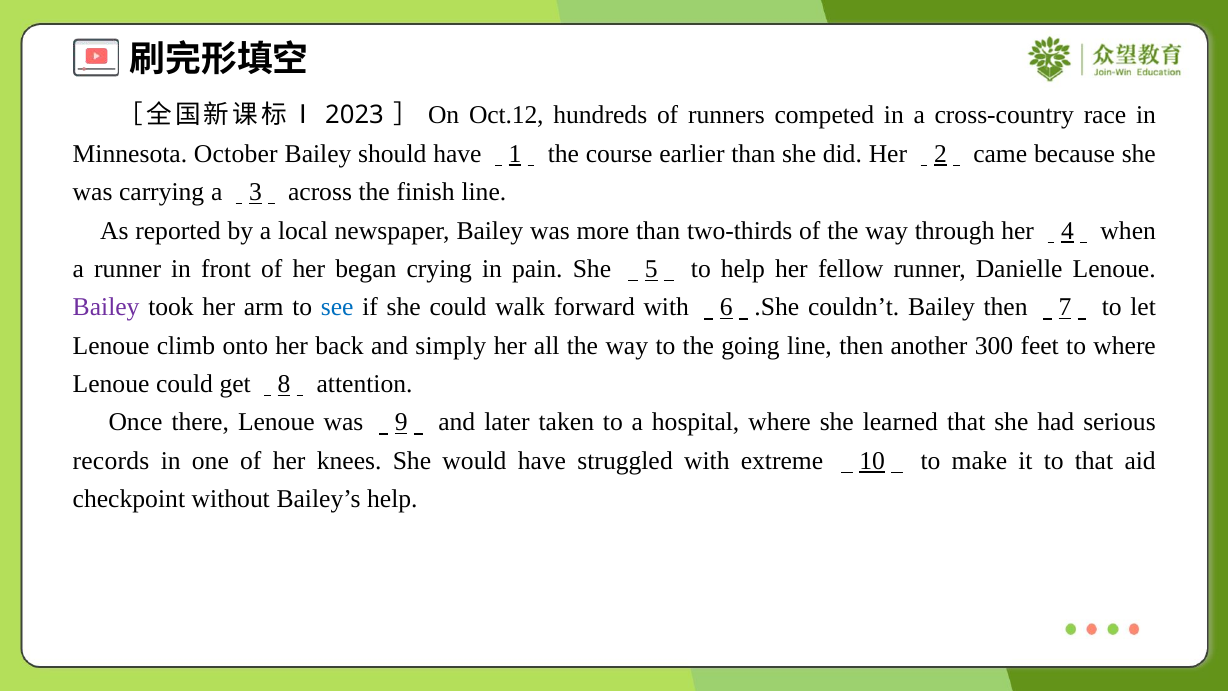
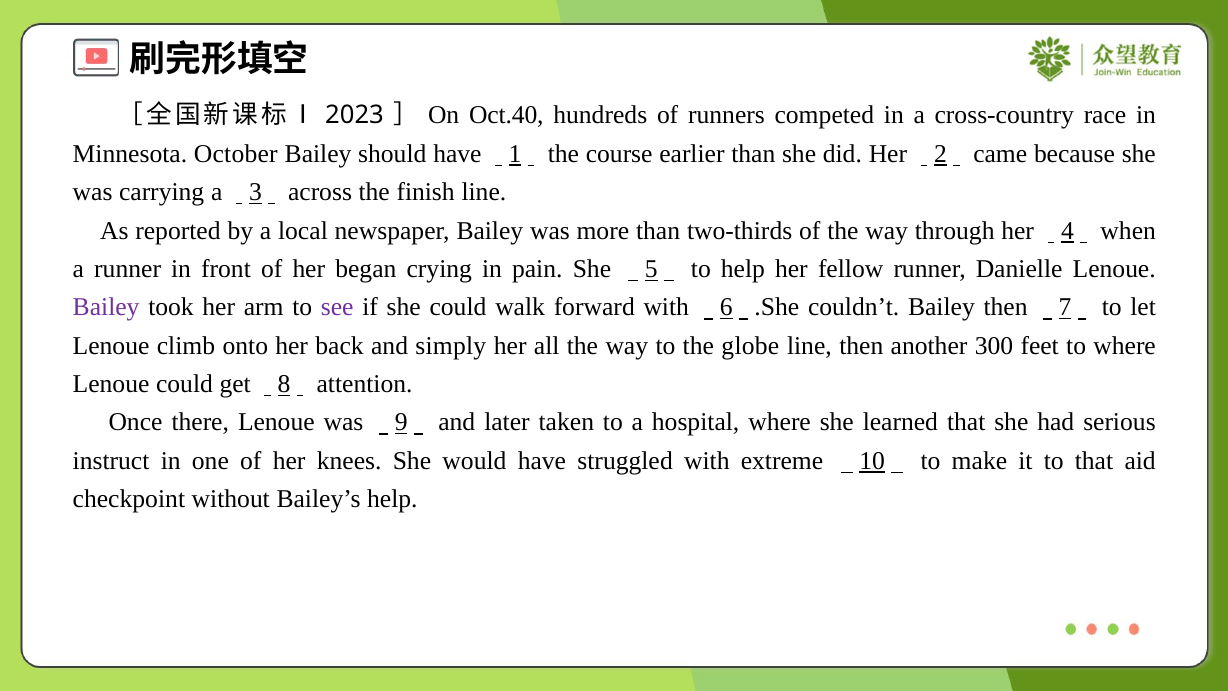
Oct.12: Oct.12 -> Oct.40
see colour: blue -> purple
going: going -> globe
records: records -> instruct
